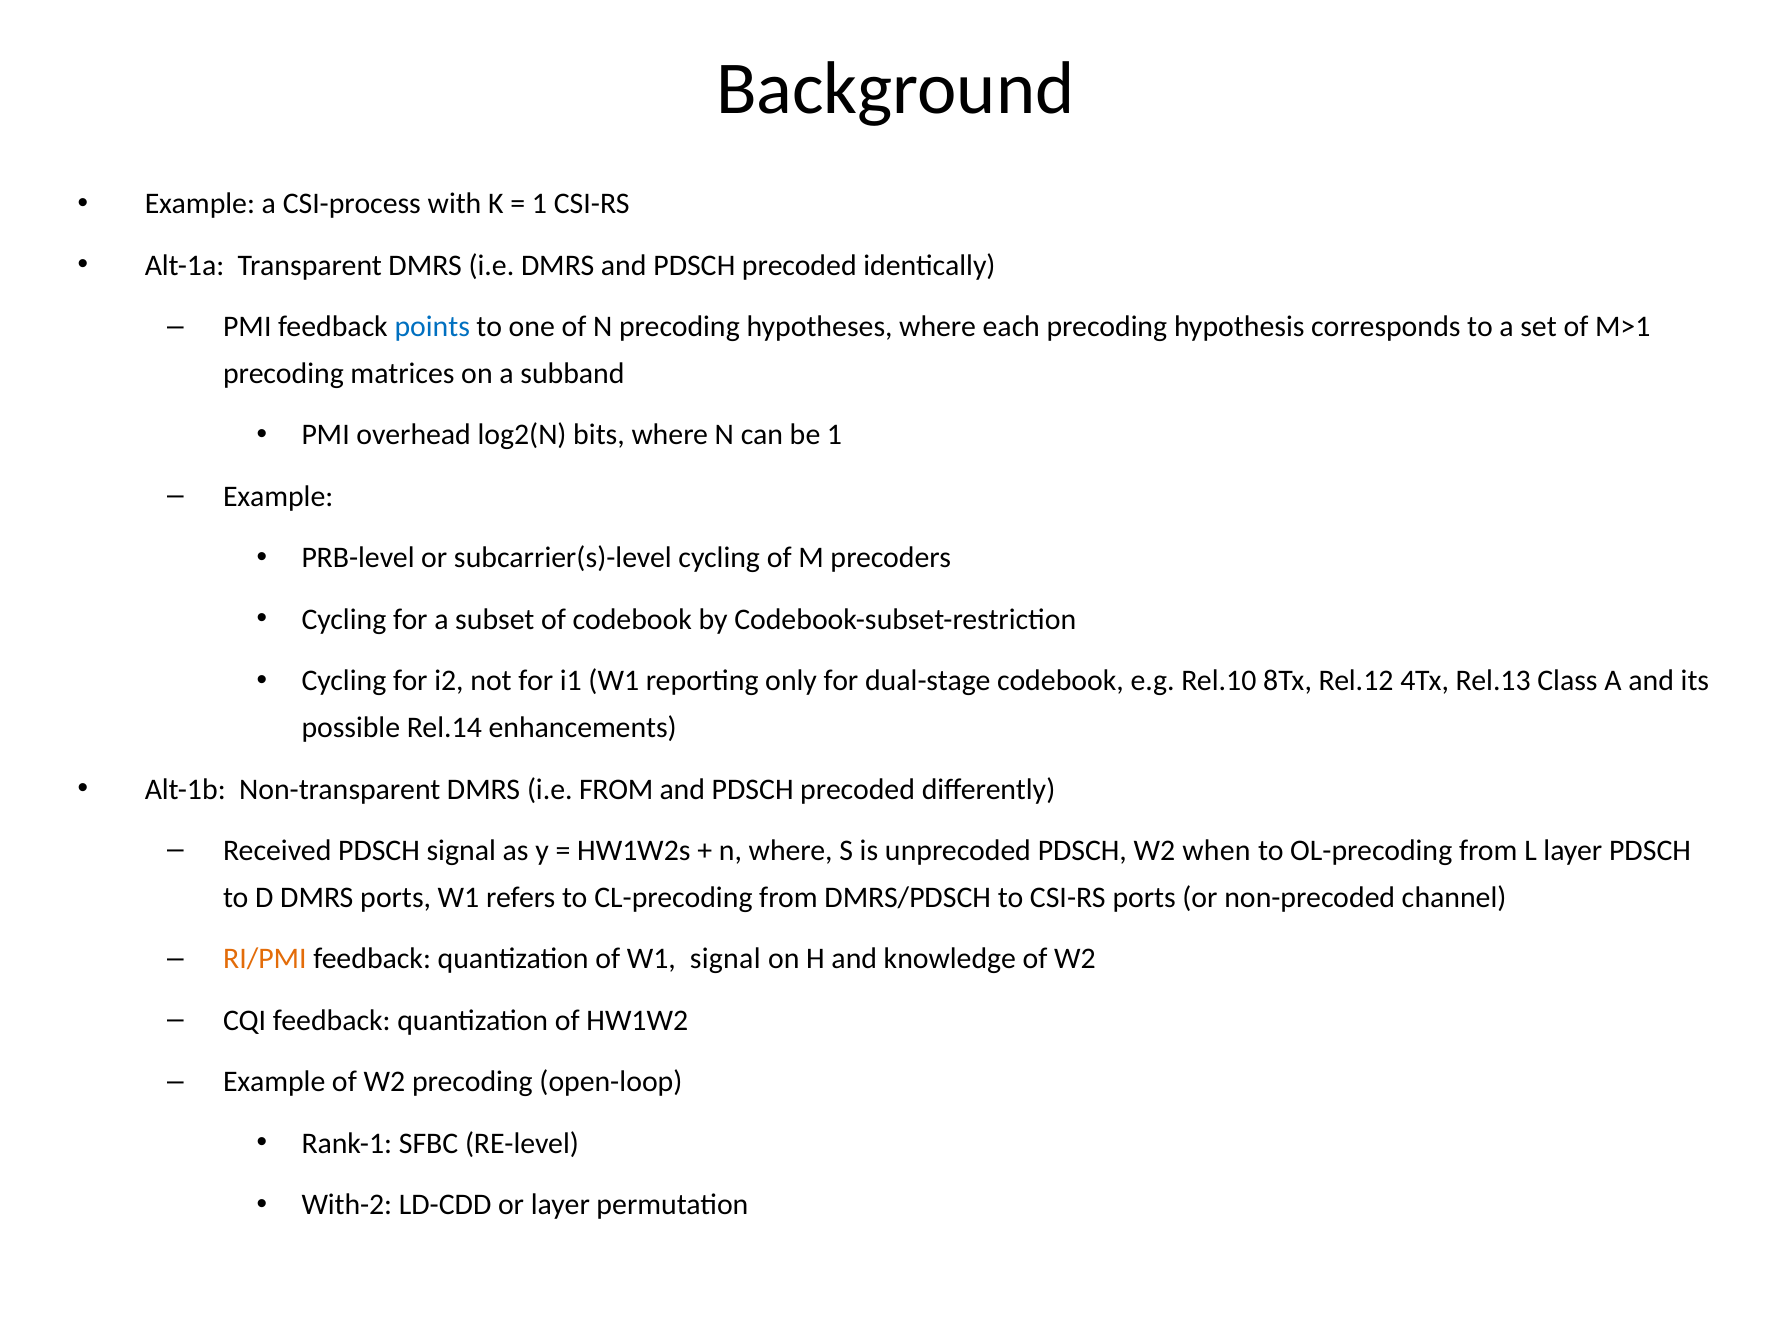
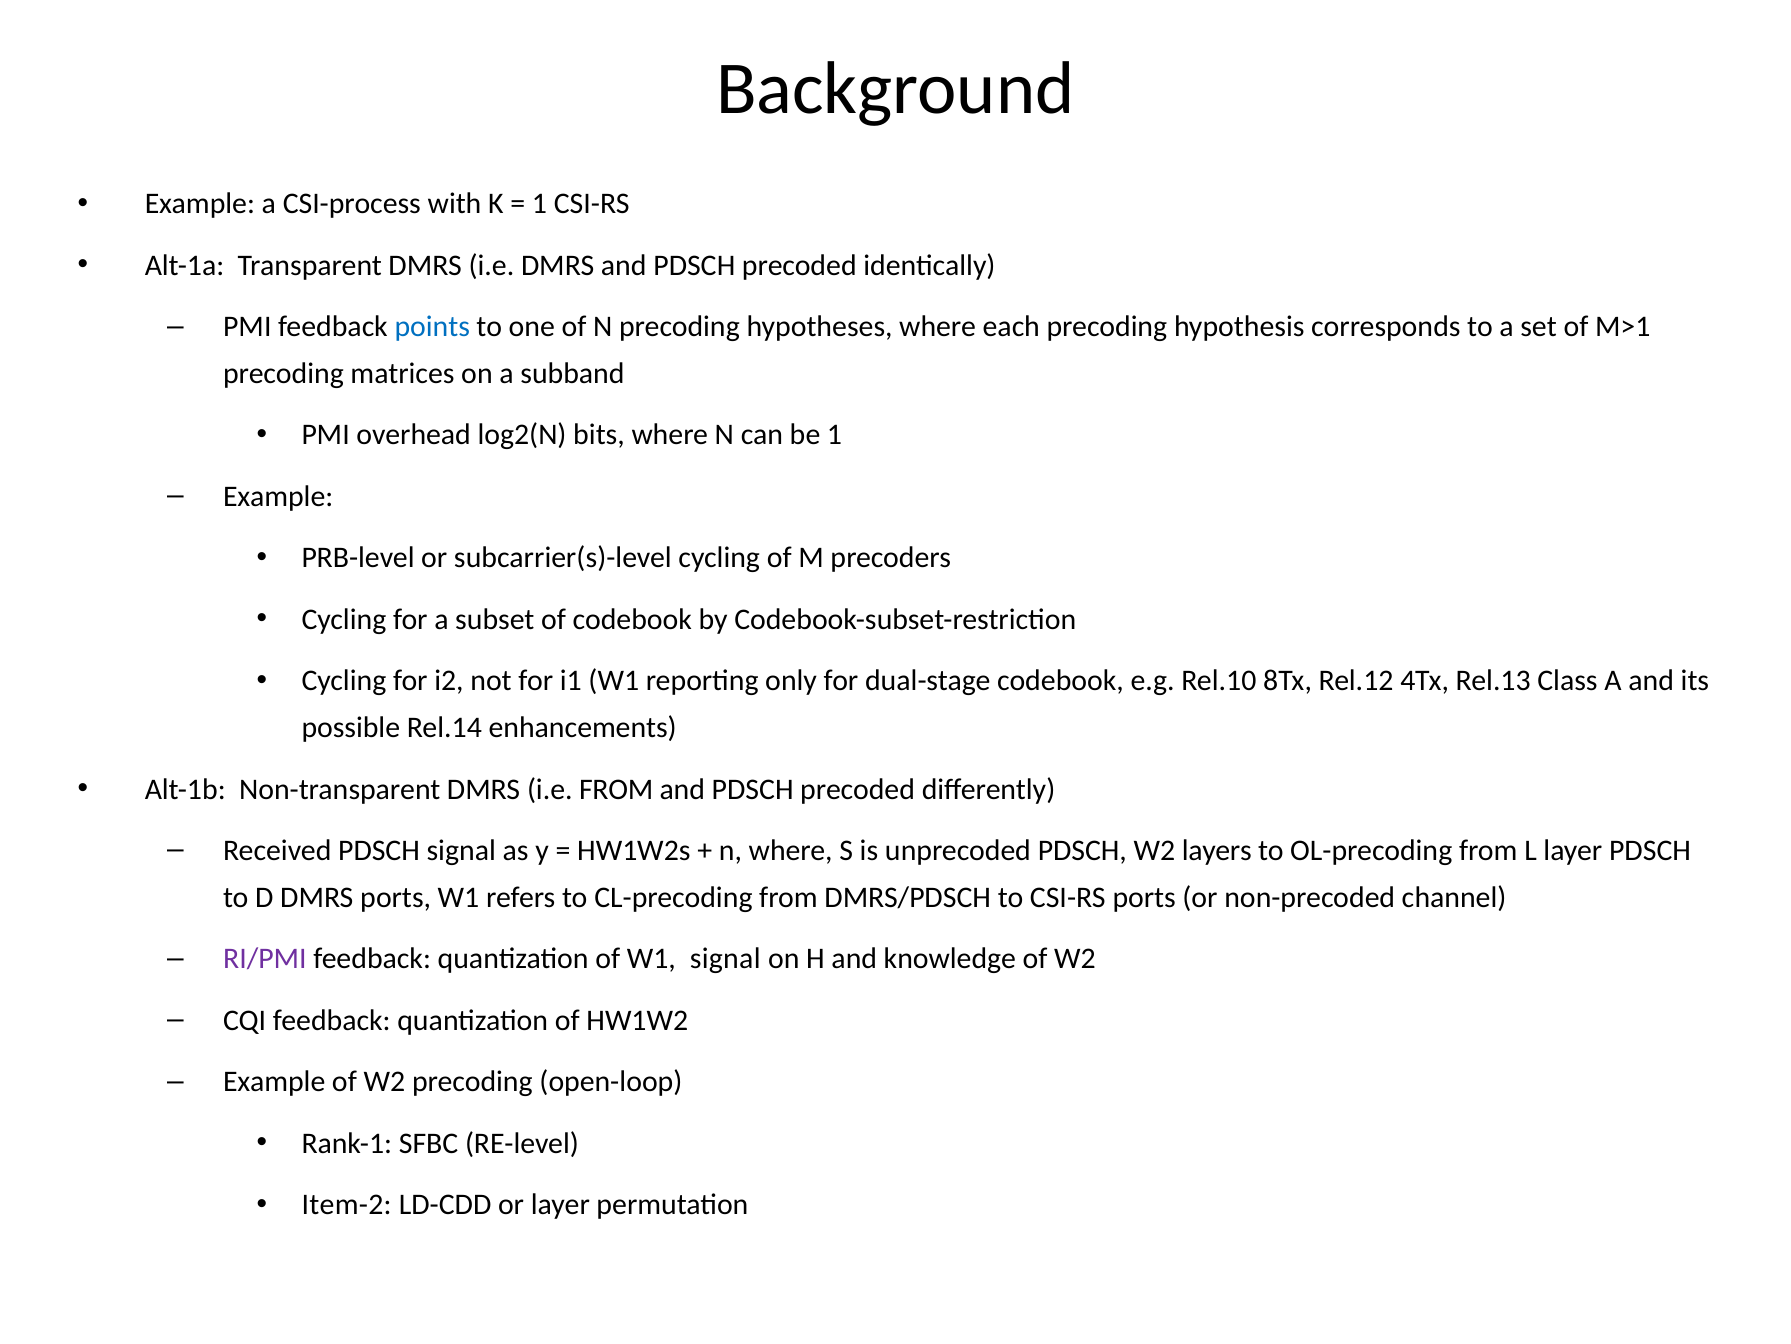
when: when -> layers
RI/PMI colour: orange -> purple
With-2: With-2 -> Item-2
